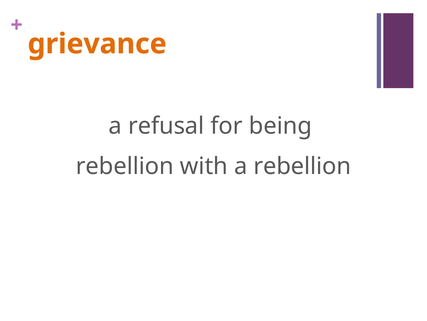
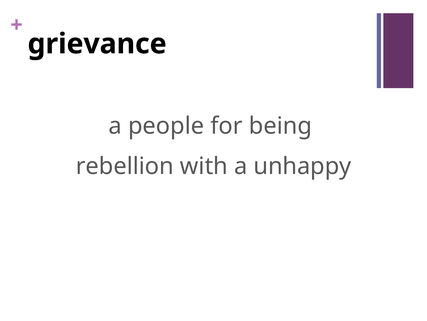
grievance colour: orange -> black
refusal: refusal -> people
a rebellion: rebellion -> unhappy
